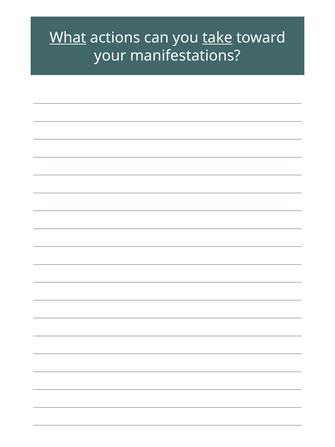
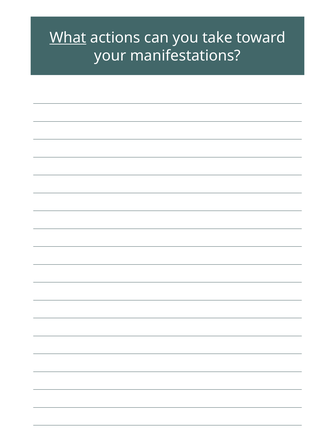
take underline: present -> none
